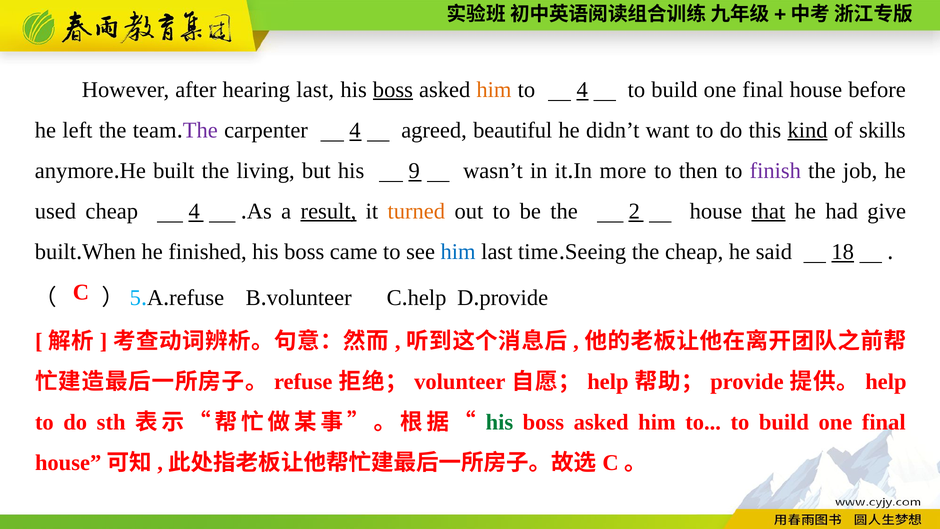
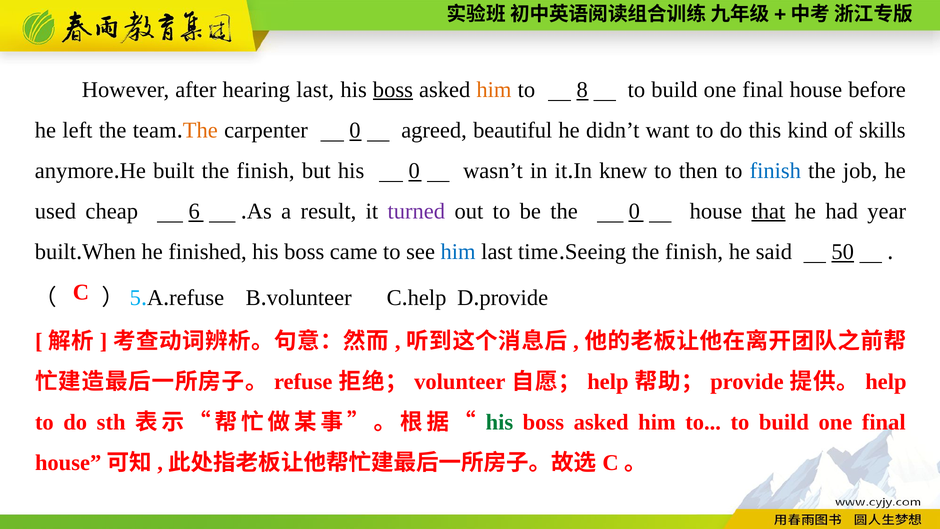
to 4: 4 -> 8
The at (200, 130) colour: purple -> orange
carpenter 4: 4 -> 0
kind underline: present -> none
built the living: living -> finish
his 9: 9 -> 0
more: more -> knew
finish at (775, 171) colour: purple -> blue
cheap 4: 4 -> 6
result underline: present -> none
turned colour: orange -> purple
the 2: 2 -> 0
give: give -> year
cheap at (694, 252): cheap -> finish
18: 18 -> 50
